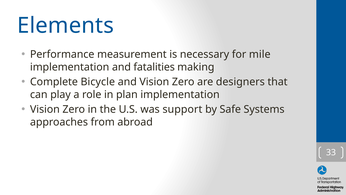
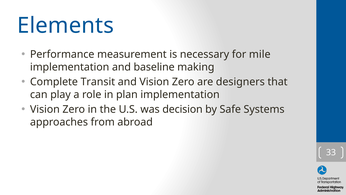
fatalities: fatalities -> baseline
Bicycle: Bicycle -> Transit
support: support -> decision
